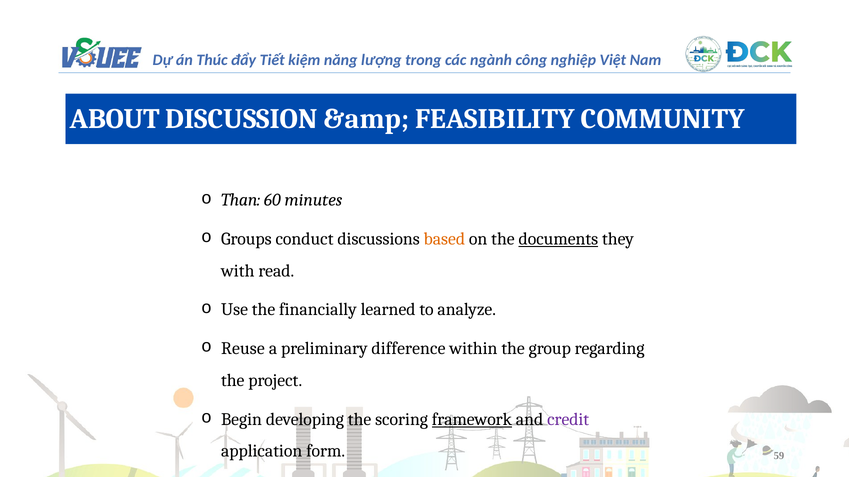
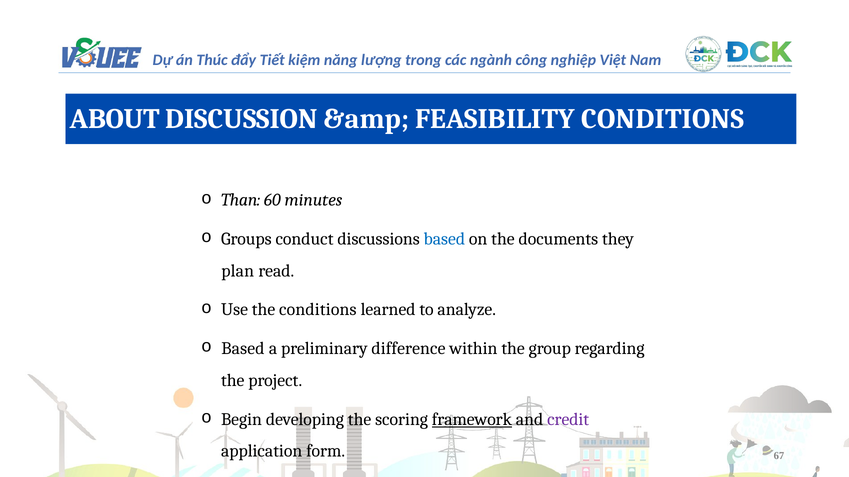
FEASIBILITY COMMUNITY: COMMUNITY -> CONDITIONS
based at (444, 239) colour: orange -> blue
documents underline: present -> none
with: with -> plan
the financially: financially -> conditions
Reuse at (243, 349): Reuse -> Based
59: 59 -> 67
